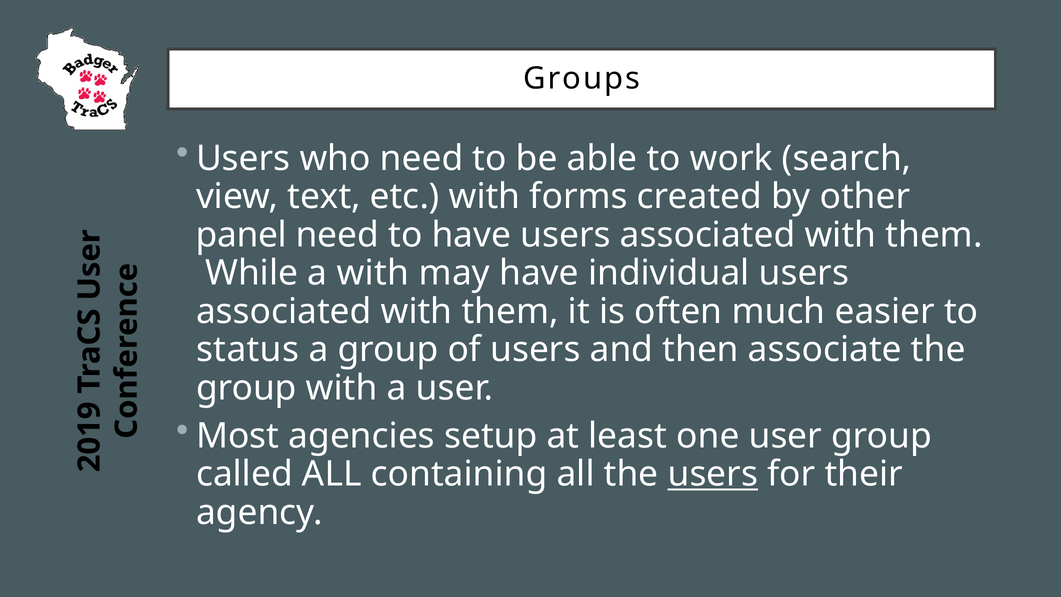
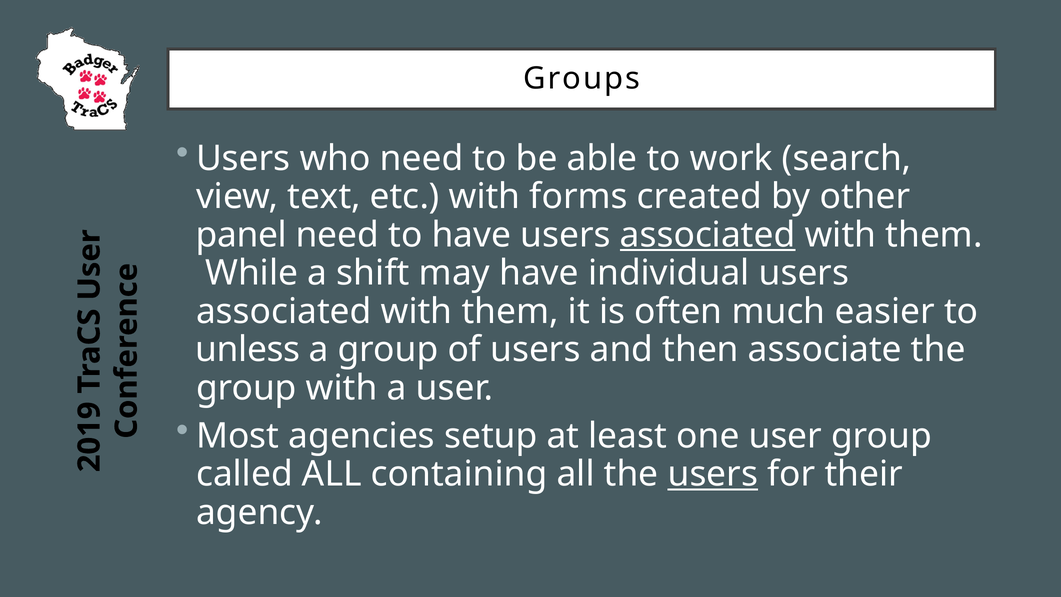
associated at (708, 235) underline: none -> present
a with: with -> shift
status: status -> unless
